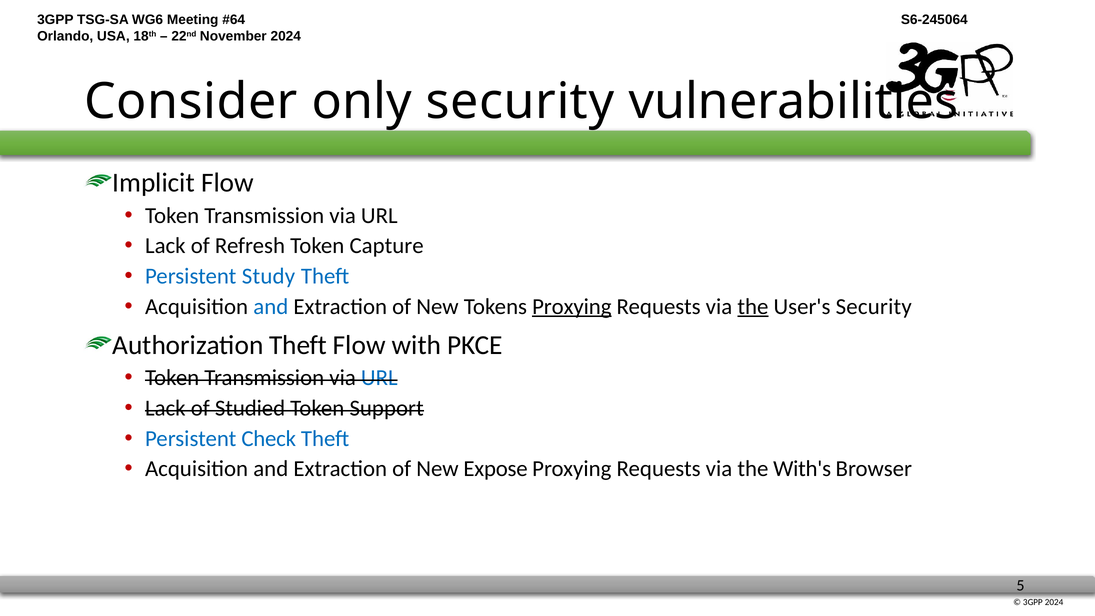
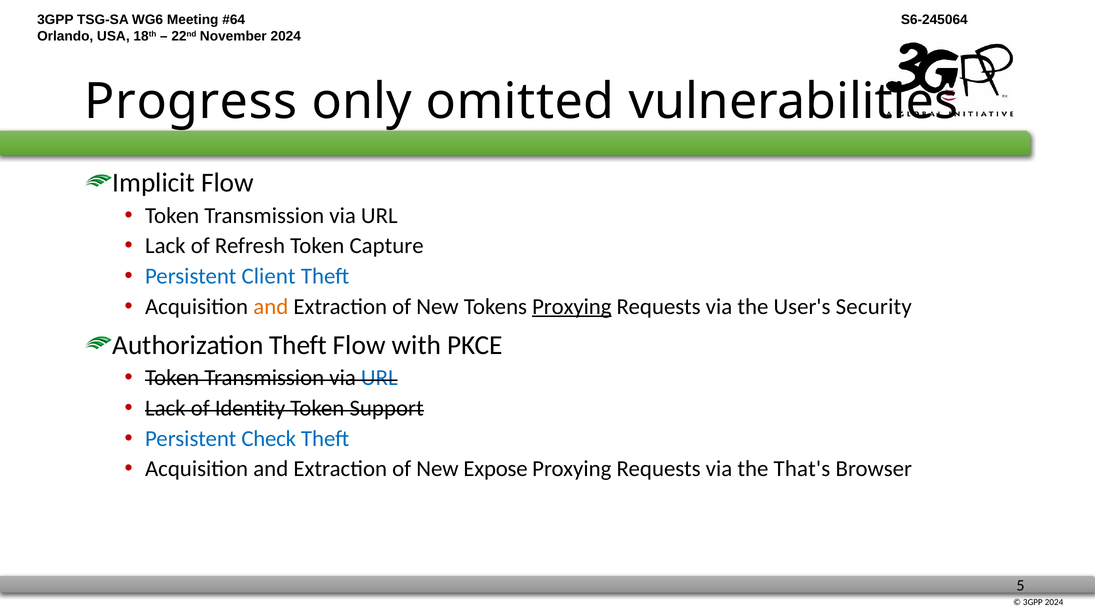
Consider: Consider -> Progress
only security: security -> omitted
Study: Study -> Client
and at (271, 306) colour: blue -> orange
the at (753, 306) underline: present -> none
Studied: Studied -> Identity
With's: With's -> That's
